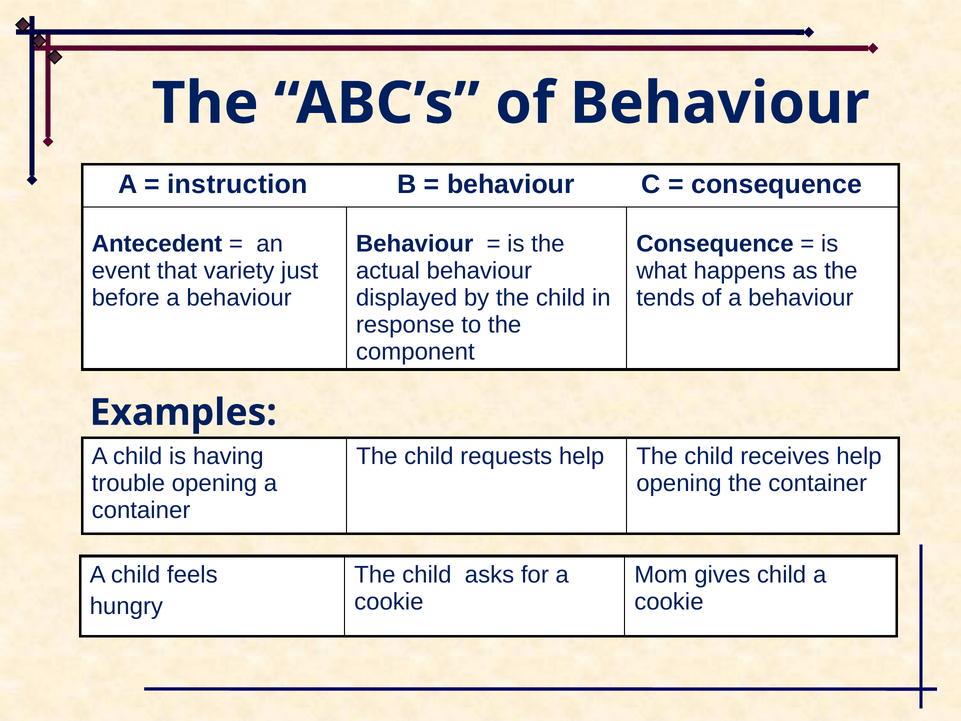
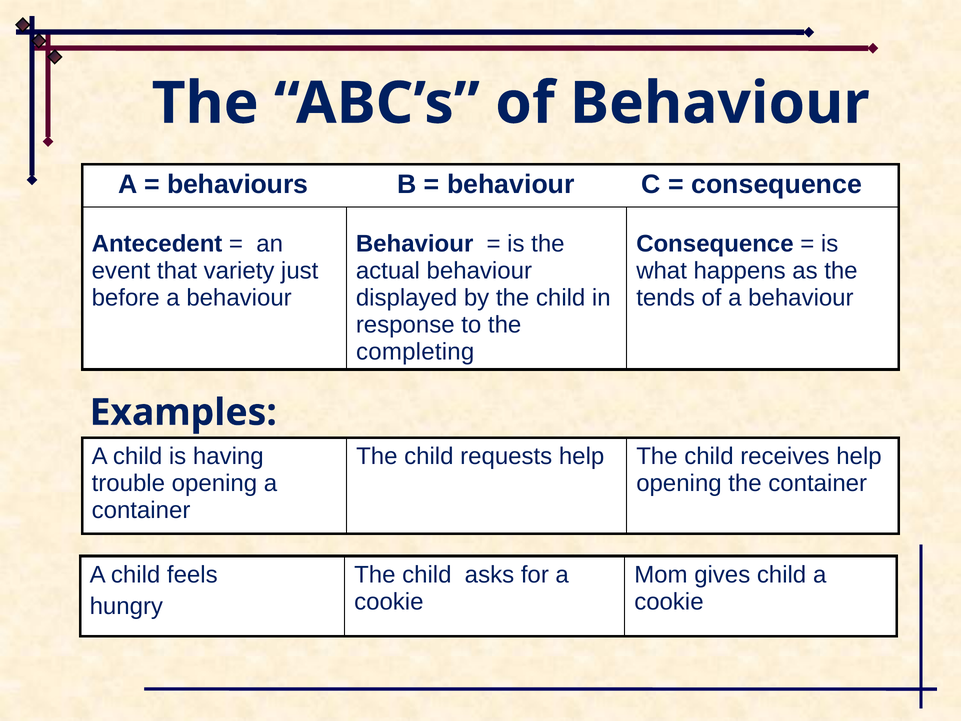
instruction: instruction -> behaviours
component: component -> completing
